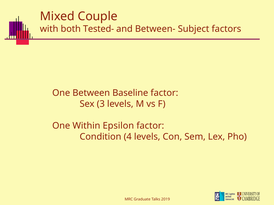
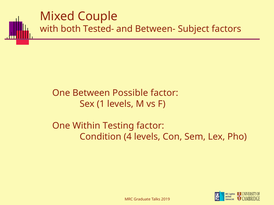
Baseline: Baseline -> Possible
3: 3 -> 1
Epsilon: Epsilon -> Testing
